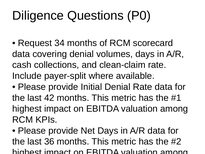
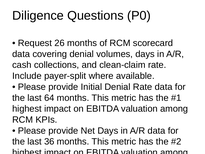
34: 34 -> 26
42: 42 -> 64
